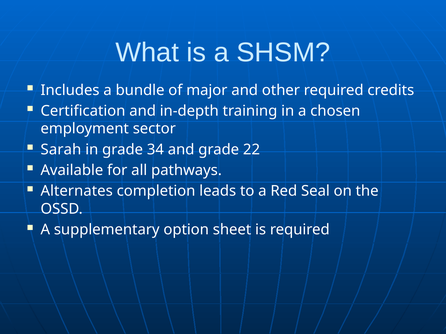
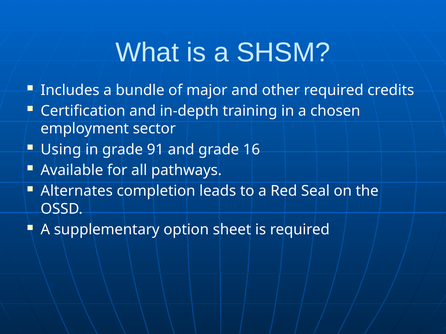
Sarah: Sarah -> Using
34: 34 -> 91
22: 22 -> 16
